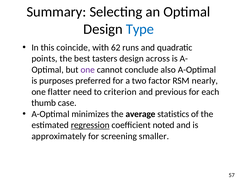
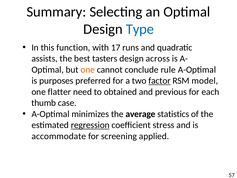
coincide: coincide -> function
62: 62 -> 17
points: points -> assists
one at (88, 70) colour: purple -> orange
also: also -> rule
factor underline: none -> present
nearly: nearly -> model
criterion: criterion -> obtained
noted: noted -> stress
approximately: approximately -> accommodate
smaller: smaller -> applied
